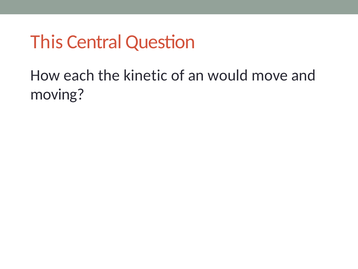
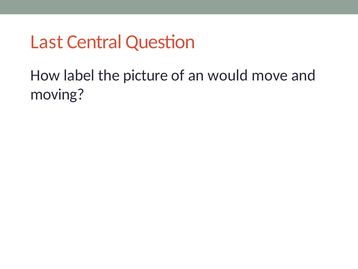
This: This -> Last
each: each -> label
kinetic: kinetic -> picture
